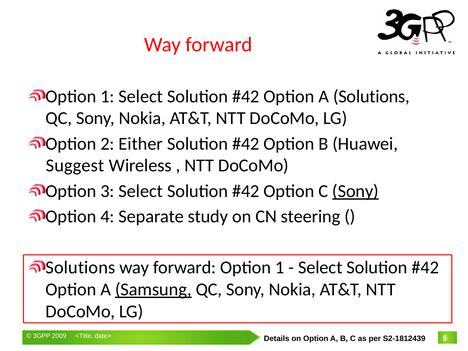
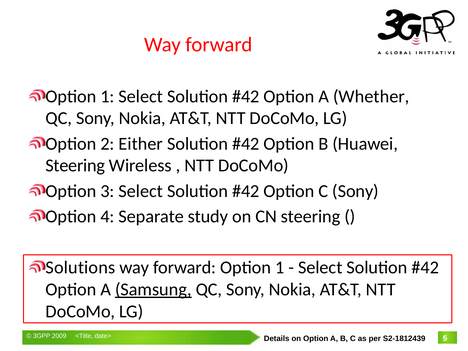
A Solutions: Solutions -> Whether
Suggest at (75, 166): Suggest -> Steering
Sony at (355, 191) underline: present -> none
